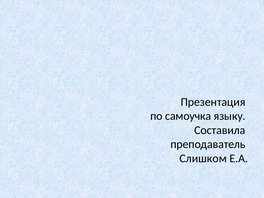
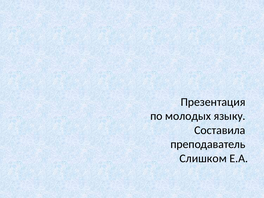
самоучка: самоучка -> молодых
